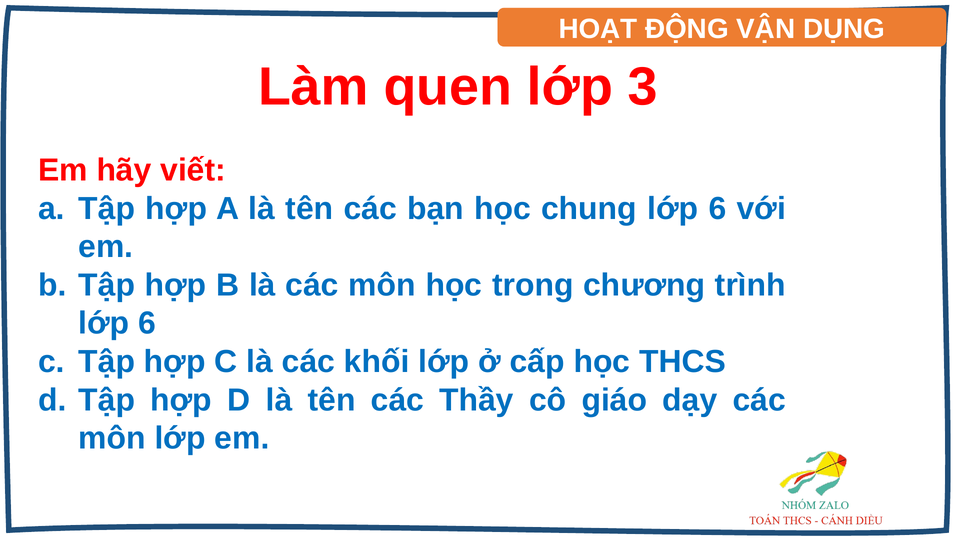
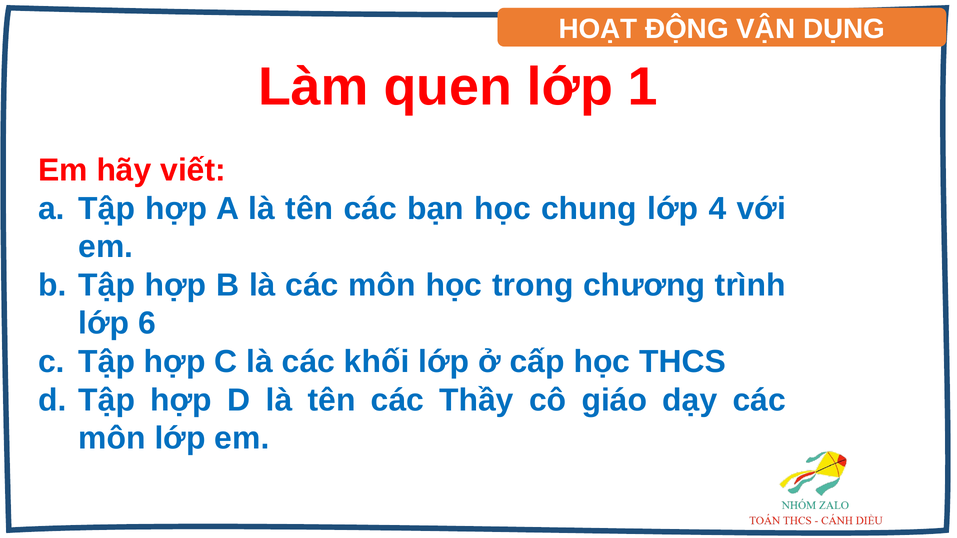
3: 3 -> 1
chung lớp 6: 6 -> 4
